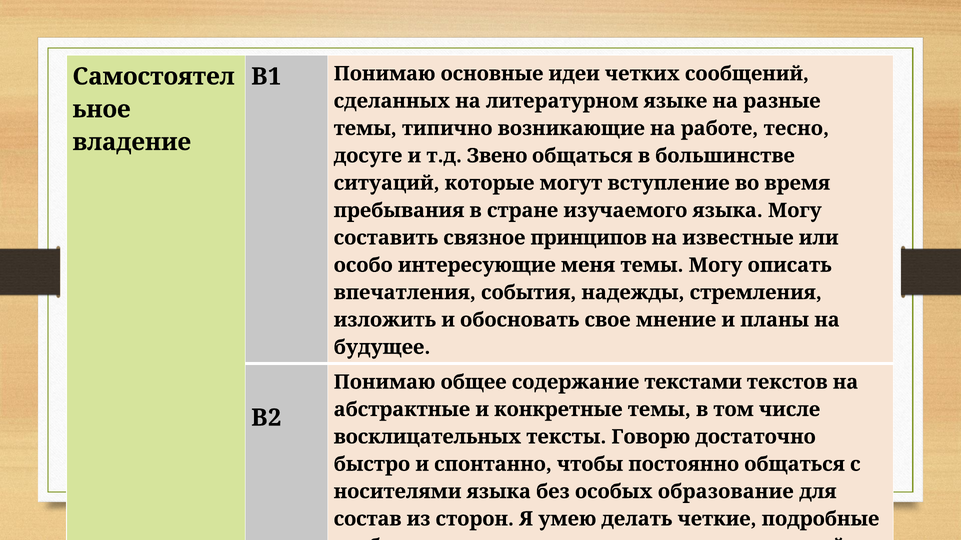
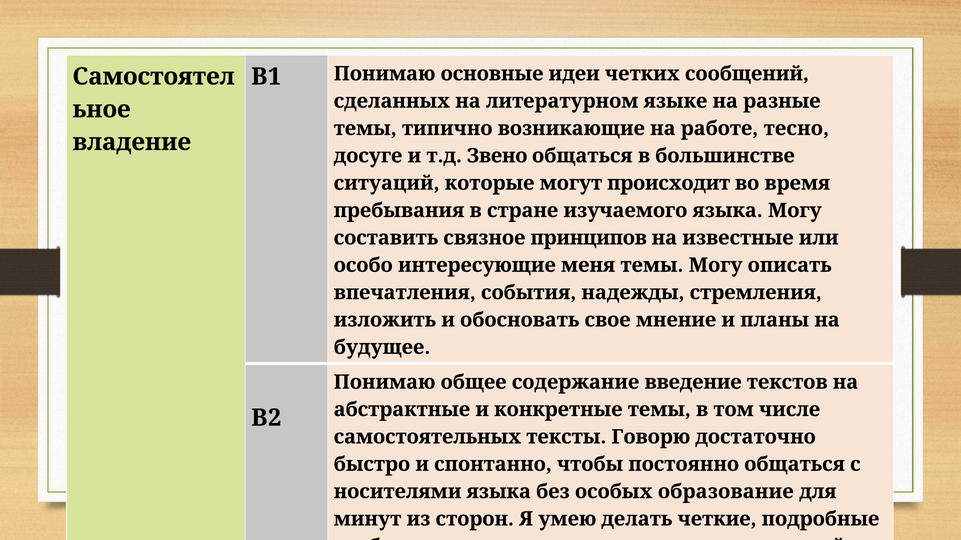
вступление: вступление -> происходит
текстами: текстами -> введение
восклицательных: восклицательных -> самостоятельных
состав: состав -> минут
